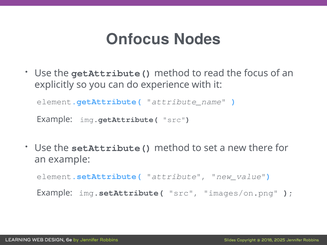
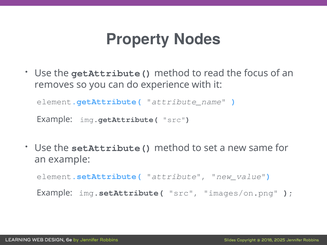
Onfocus: Onfocus -> Property
explicitly: explicitly -> removes
there: there -> same
